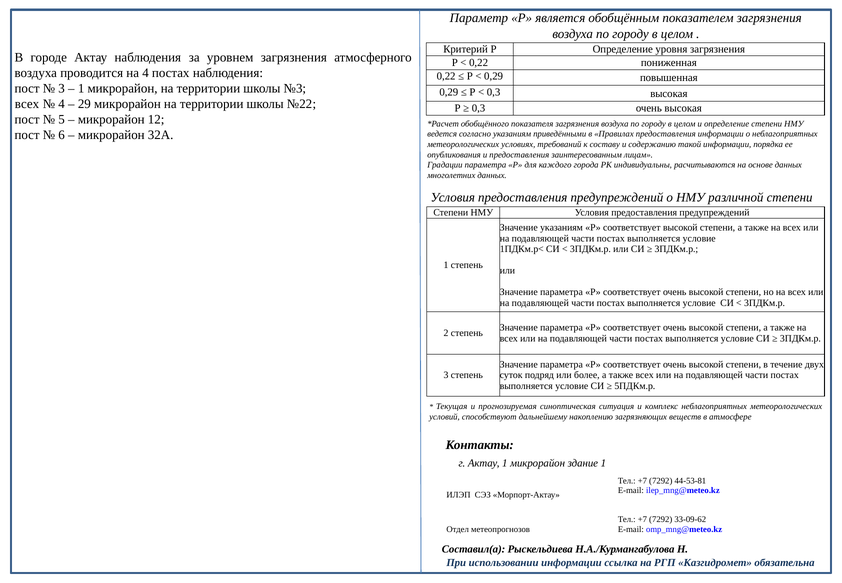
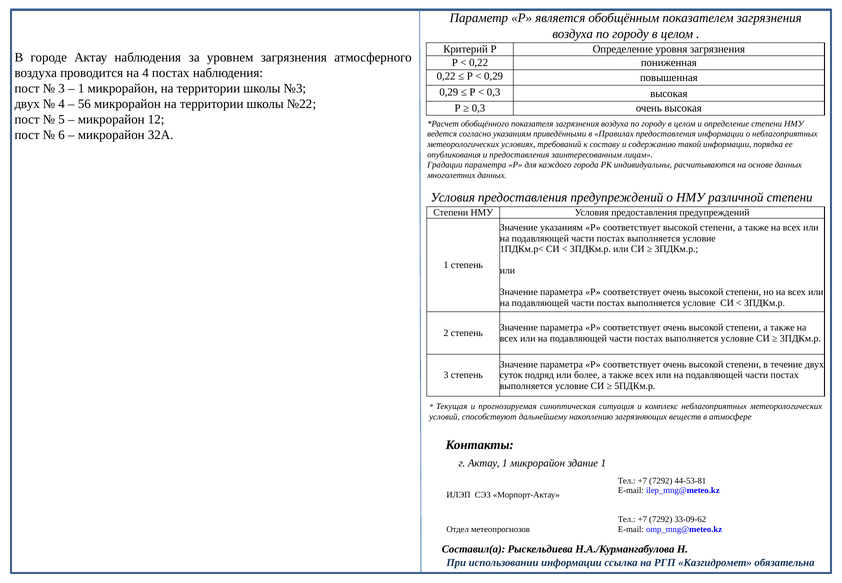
всех at (27, 104): всех -> двух
29: 29 -> 56
